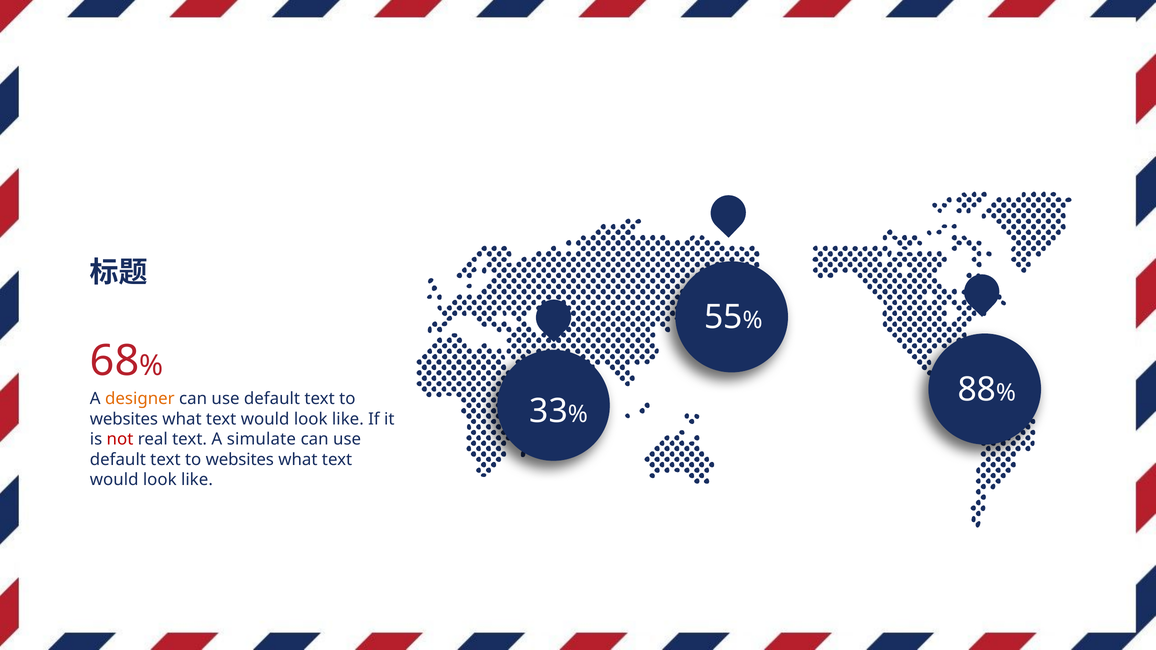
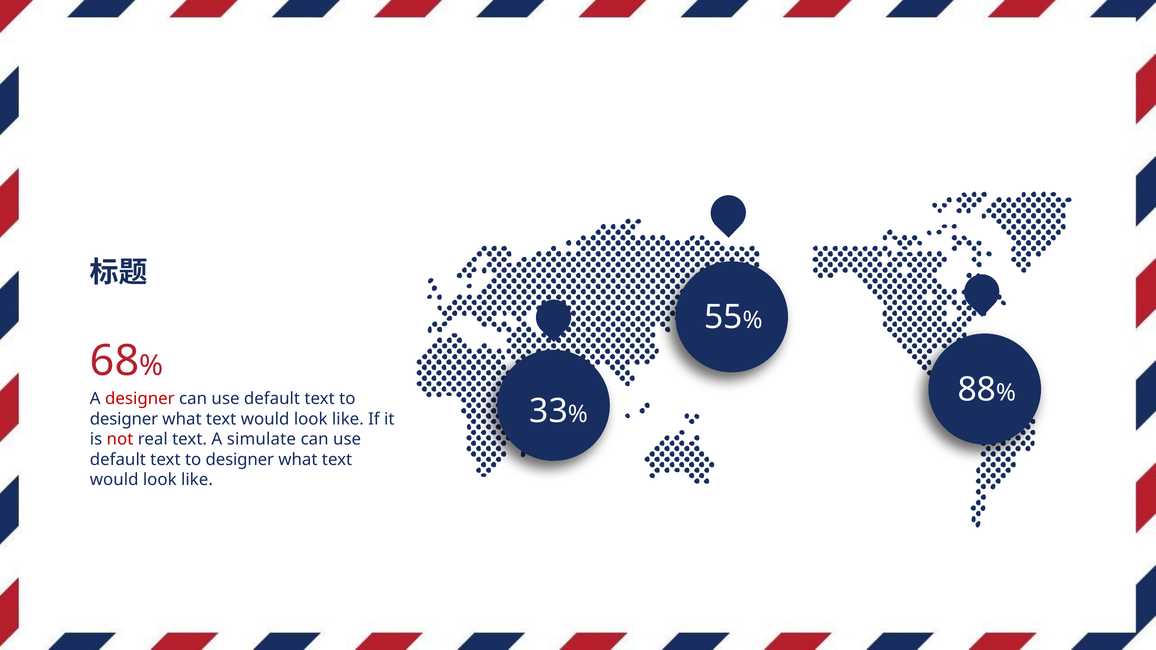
designer at (140, 399) colour: orange -> red
websites at (124, 419): websites -> designer
websites at (240, 460): websites -> designer
